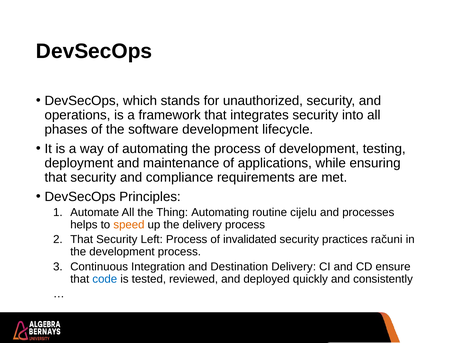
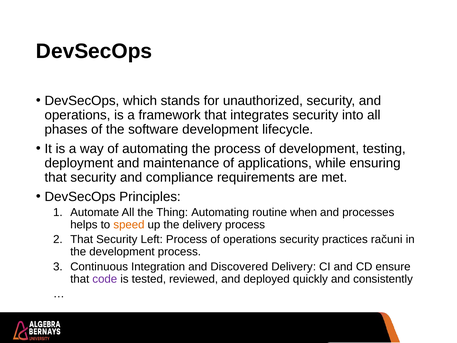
cijelu: cijelu -> when
of invalidated: invalidated -> operations
Destination: Destination -> Discovered
code colour: blue -> purple
